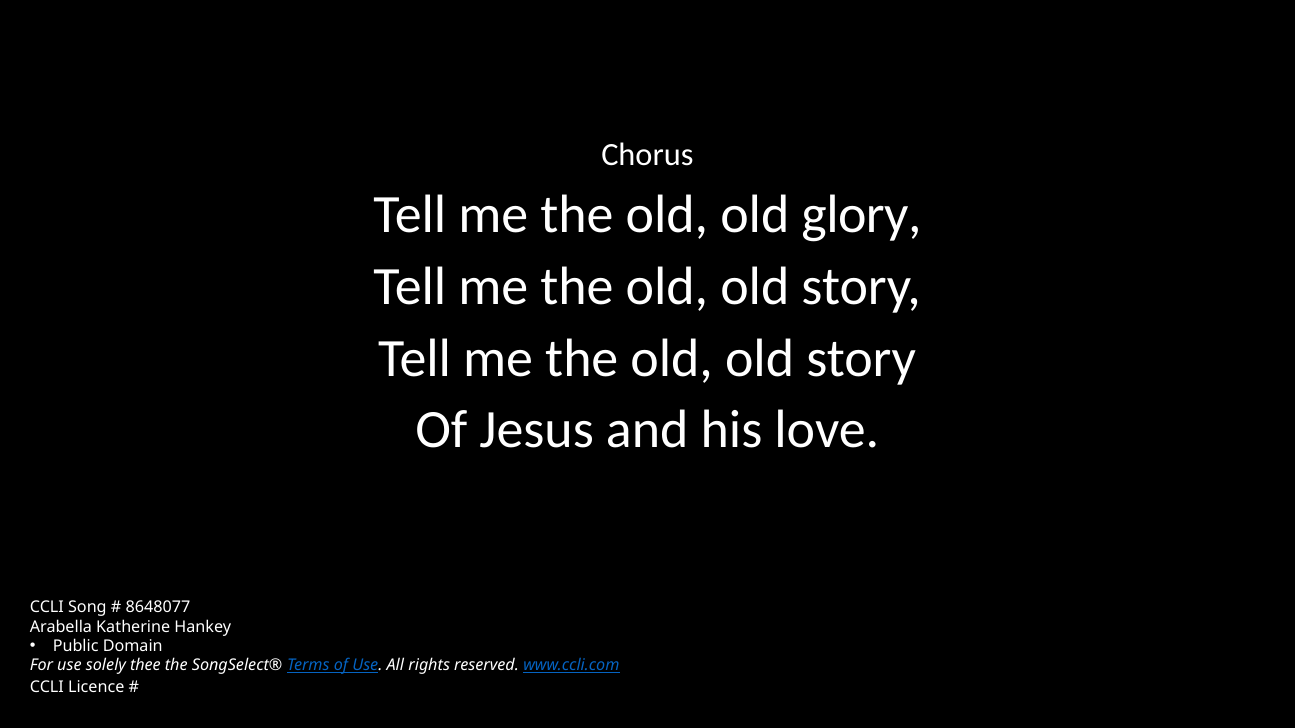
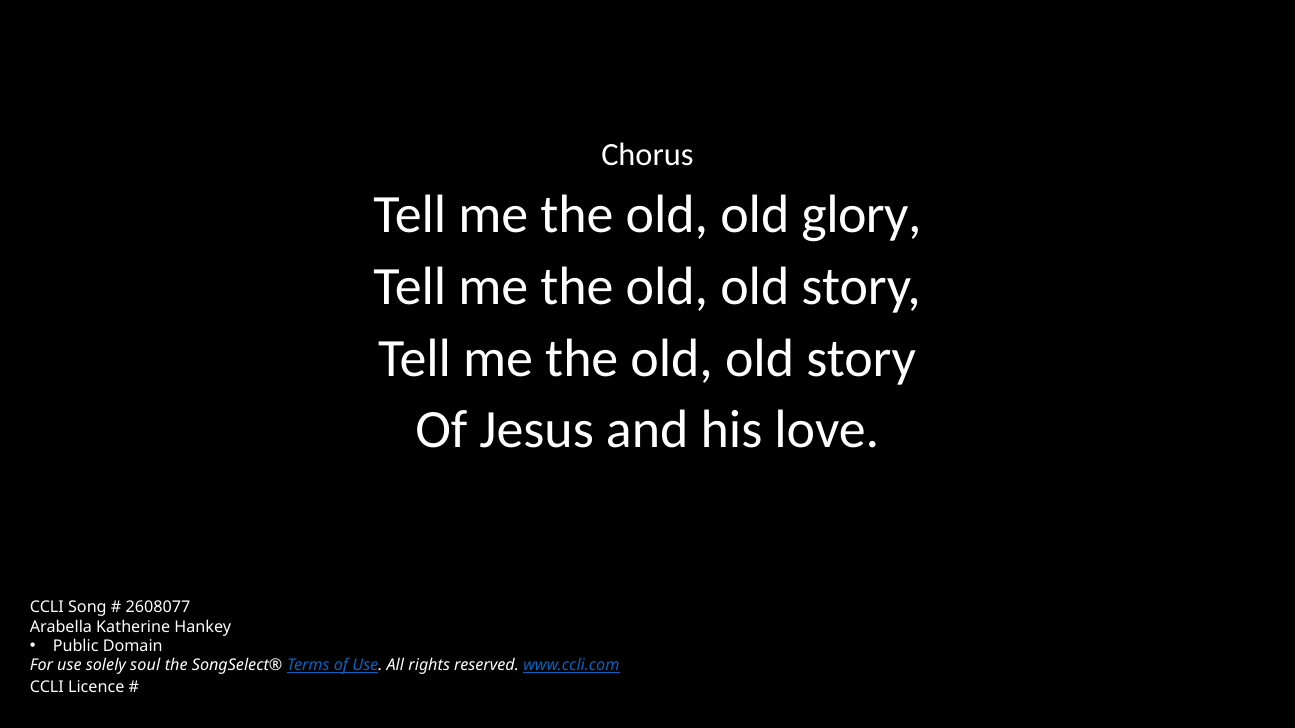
8648077: 8648077 -> 2608077
thee: thee -> soul
